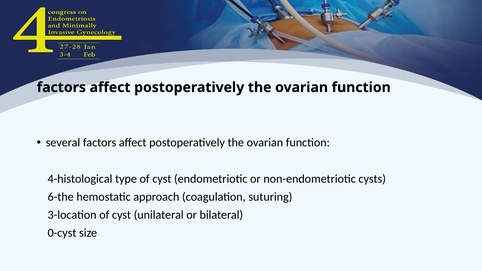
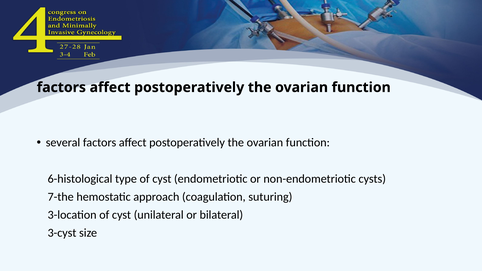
4-histological: 4-histological -> 6-histological
6-the: 6-the -> 7-the
0-cyst: 0-cyst -> 3-cyst
